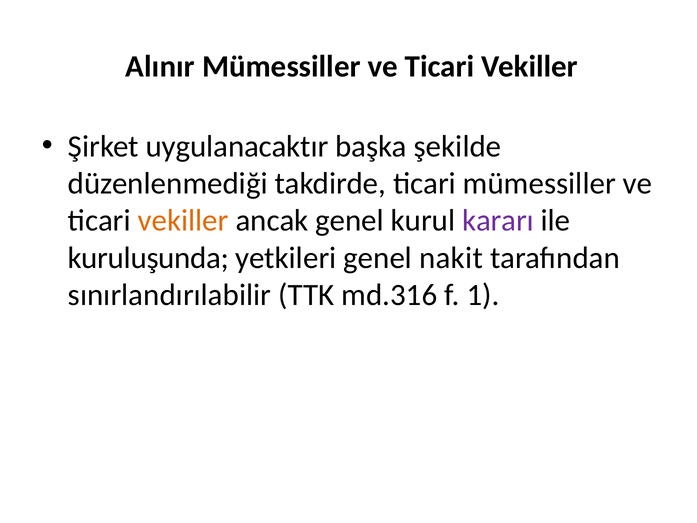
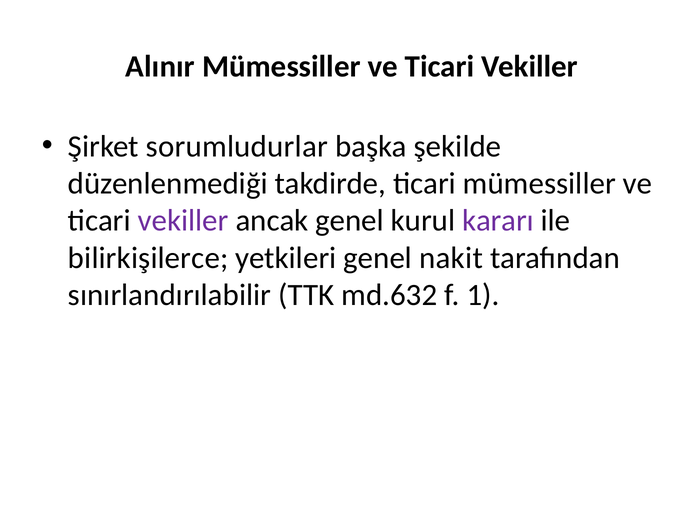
uygulanacaktır: uygulanacaktır -> sorumludurlar
vekiller at (183, 221) colour: orange -> purple
kuruluşunda: kuruluşunda -> bilirkişilerce
md.316: md.316 -> md.632
